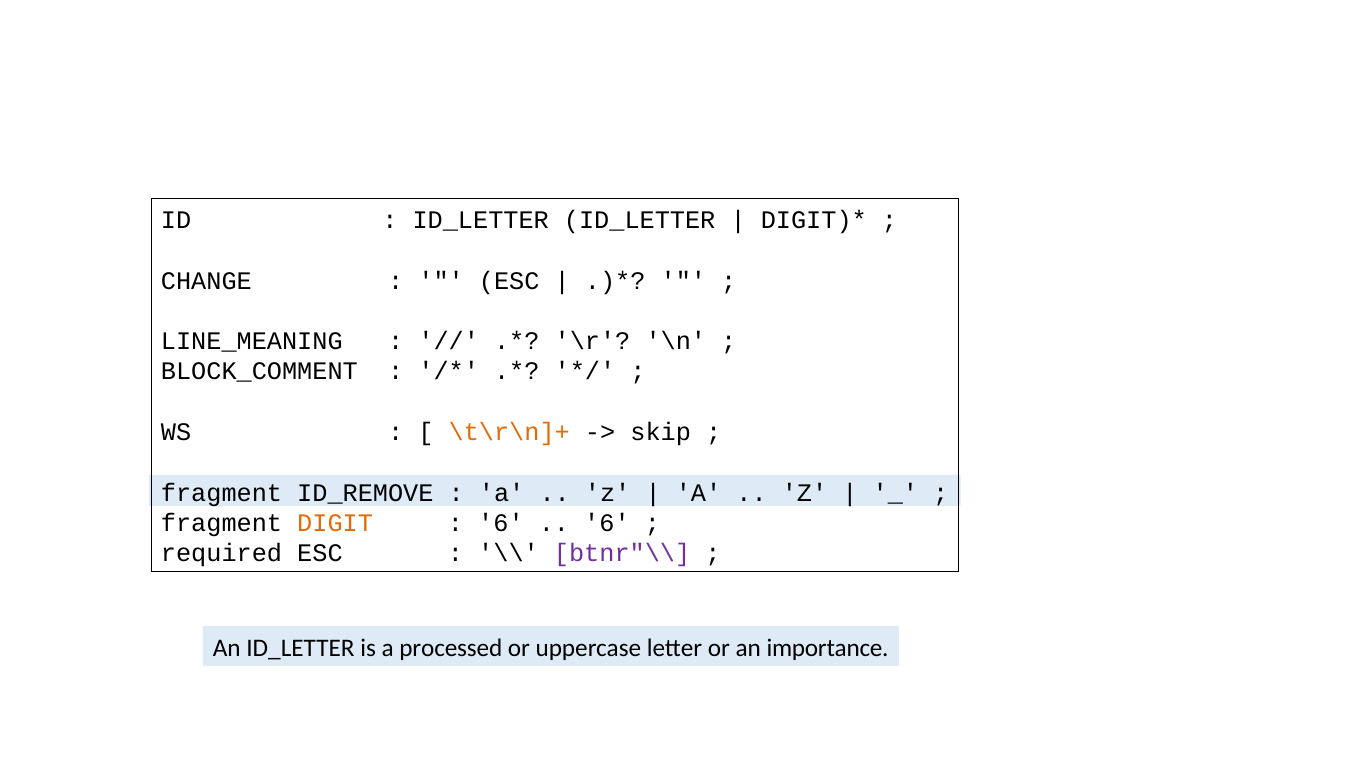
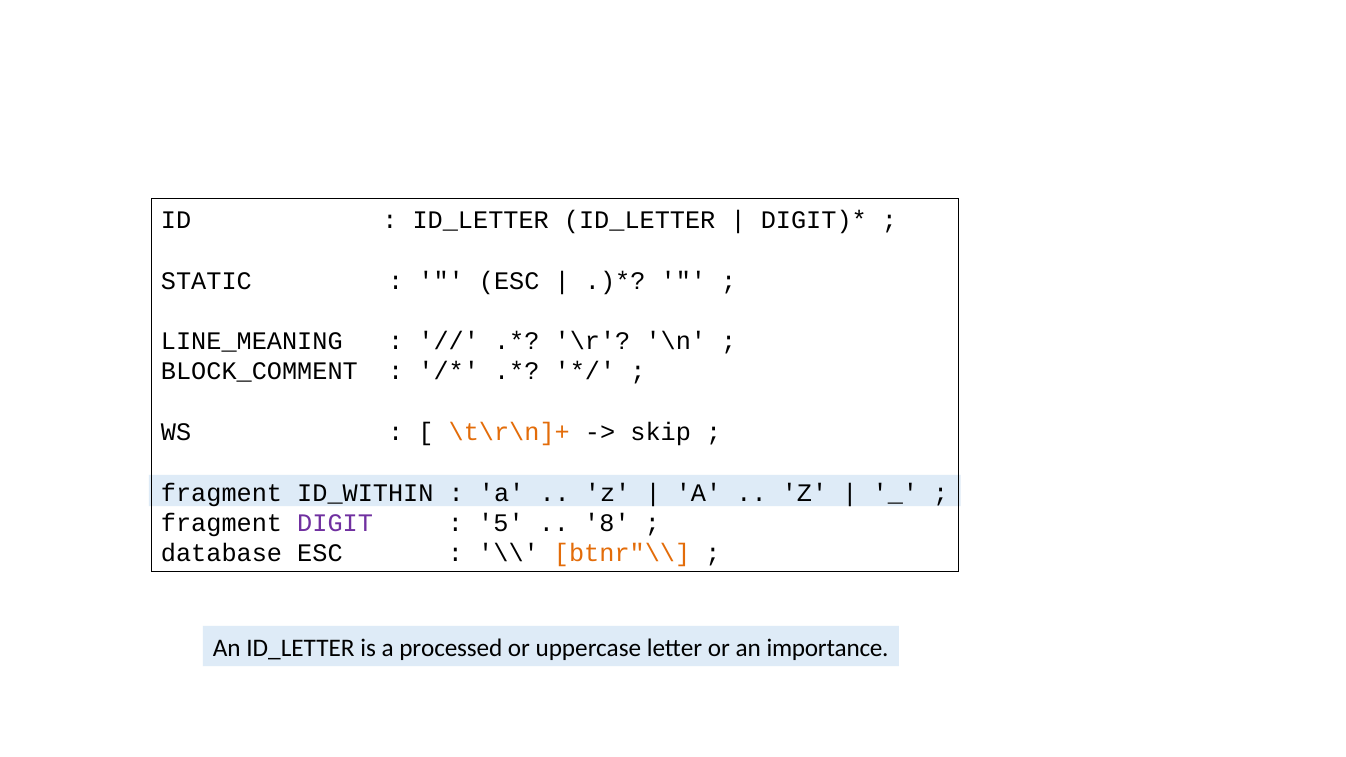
CHANGE: CHANGE -> STATIC
ID_REMOVE: ID_REMOVE -> ID_WITHIN
DIGIT colour: orange -> purple
6 at (501, 523): 6 -> 5
6 at (607, 523): 6 -> 8
required: required -> database
btnr"\\ colour: purple -> orange
